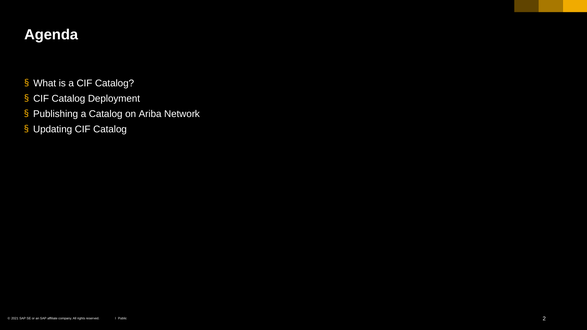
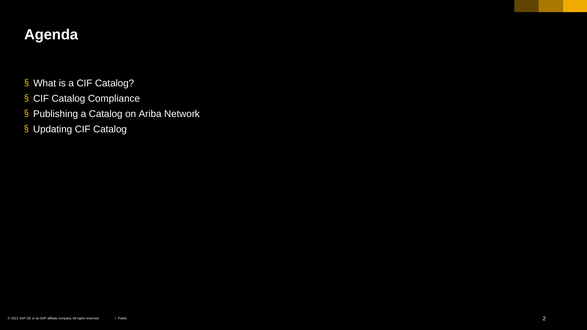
Deployment: Deployment -> Compliance
